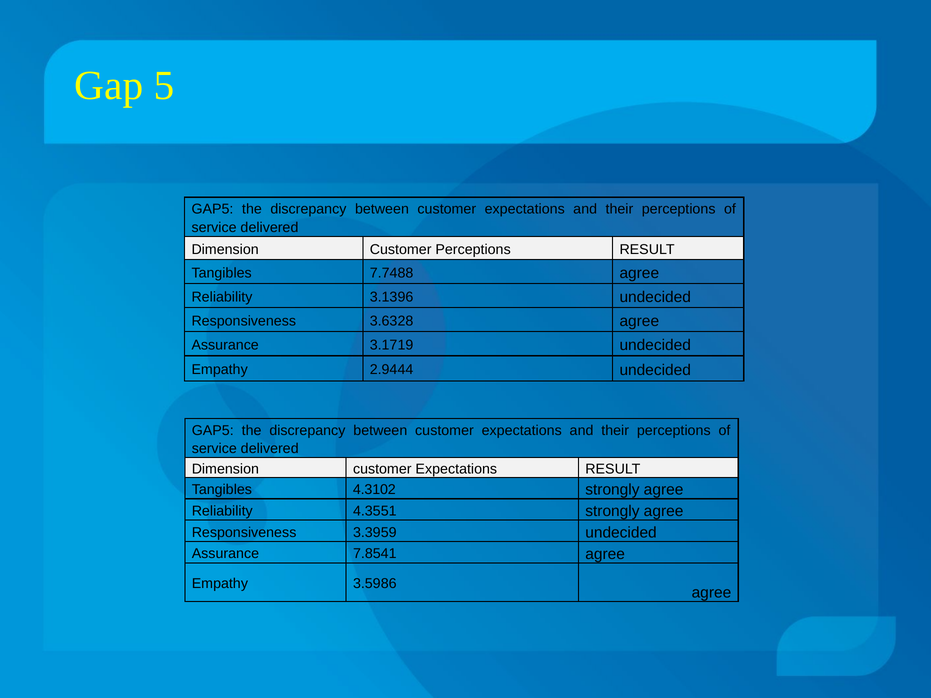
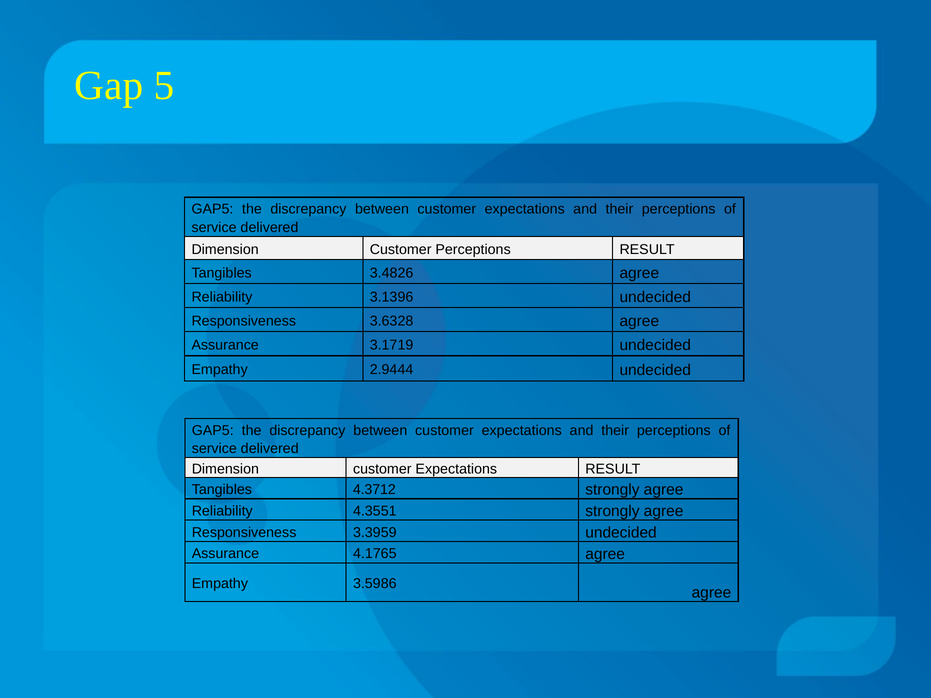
7.7488: 7.7488 -> 3.4826
4.3102: 4.3102 -> 4.3712
7.8541: 7.8541 -> 4.1765
